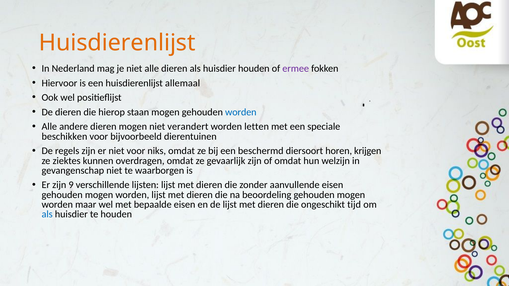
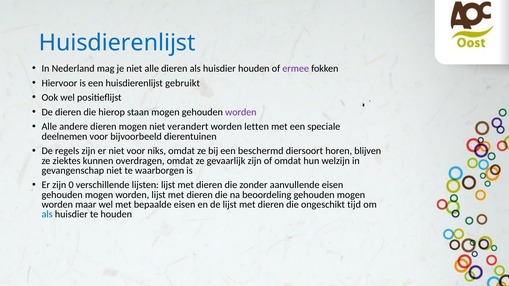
Huisdierenlijst at (117, 43) colour: orange -> blue
allemaal: allemaal -> gebruikt
worden at (241, 112) colour: blue -> purple
beschikken: beschikken -> deelnemen
krijgen: krijgen -> blijven
9: 9 -> 0
